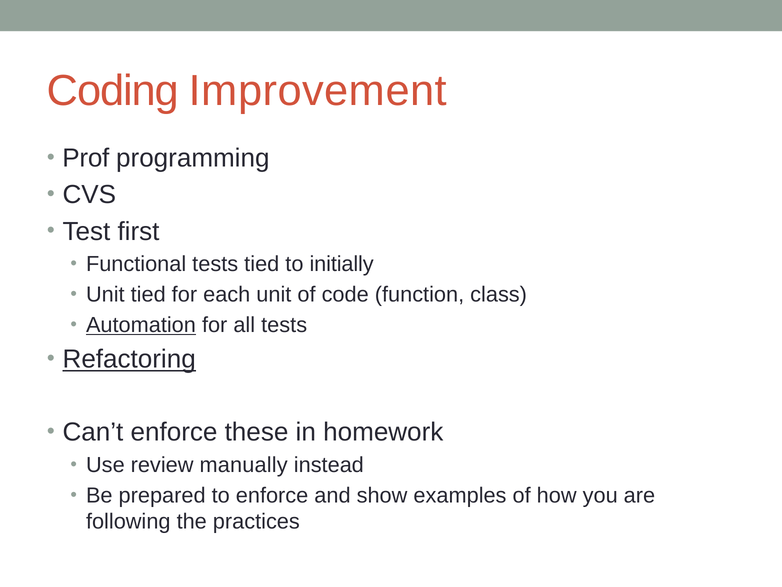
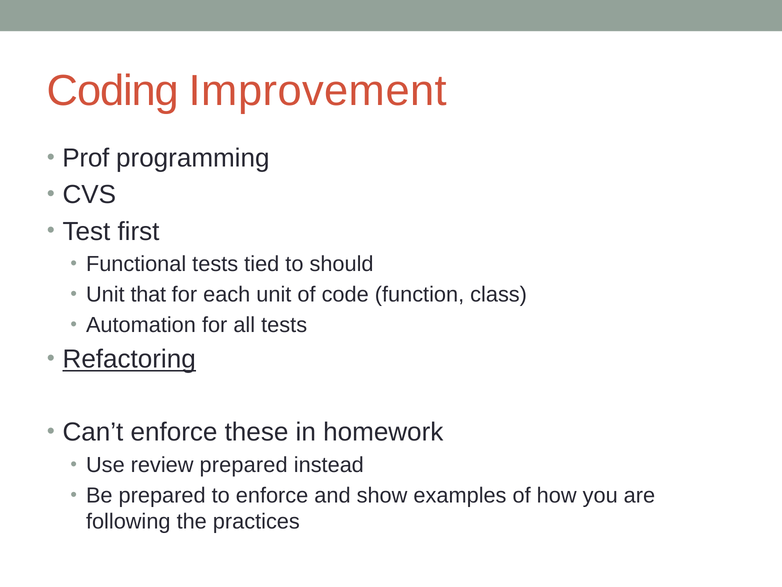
initially: initially -> should
Unit tied: tied -> that
Automation underline: present -> none
review manually: manually -> prepared
